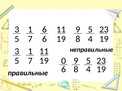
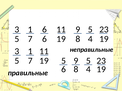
19 0: 0 -> 5
